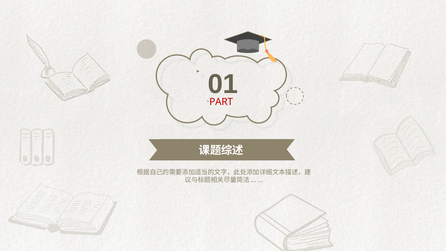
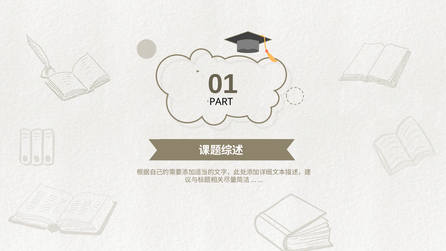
PART colour: red -> black
